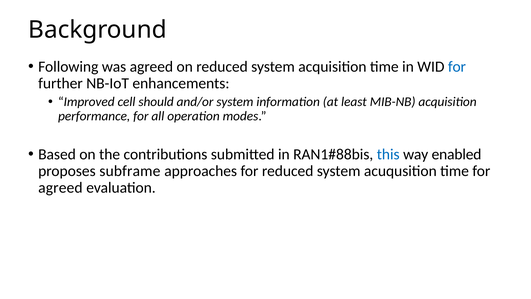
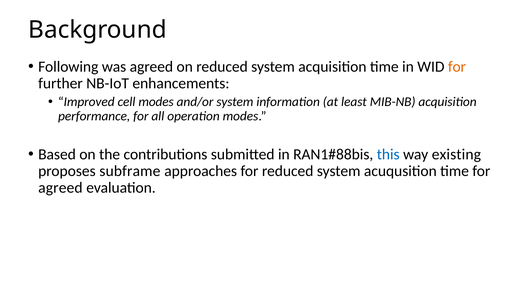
for at (457, 67) colour: blue -> orange
cell should: should -> modes
enabled: enabled -> existing
